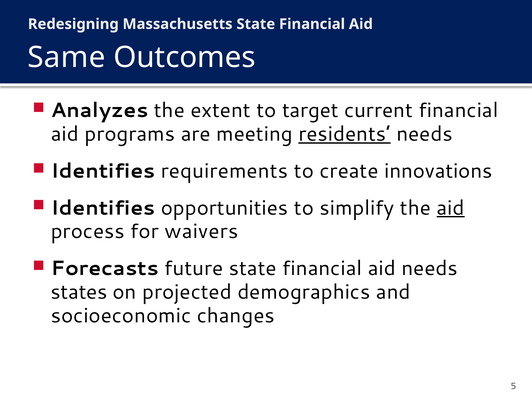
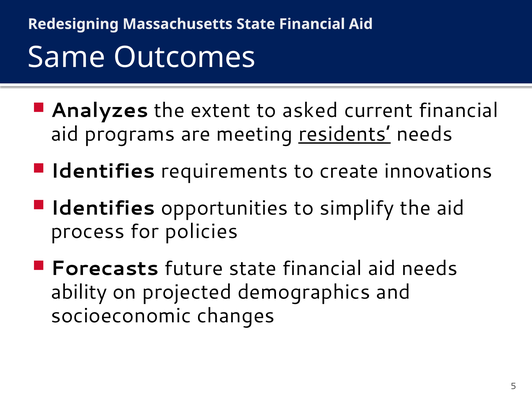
target: target -> asked
aid at (451, 208) underline: present -> none
waivers: waivers -> policies
states: states -> ability
